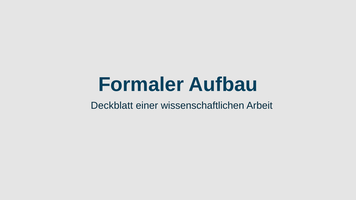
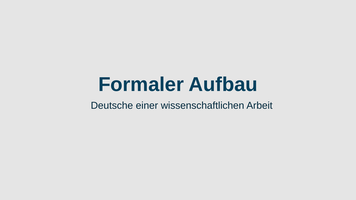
Deckblatt: Deckblatt -> Deutsche
